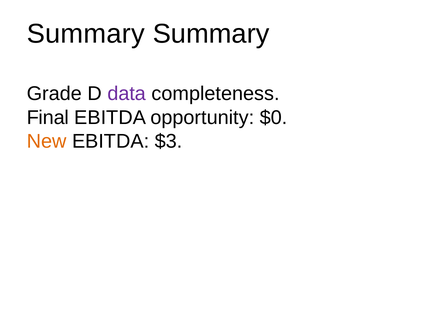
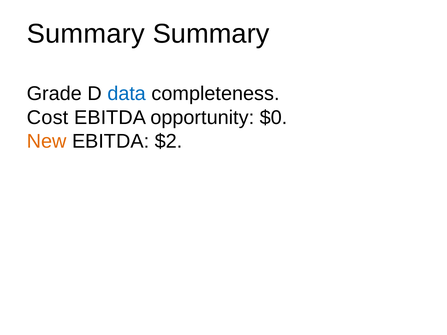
data colour: purple -> blue
Final: Final -> Cost
$3: $3 -> $2
